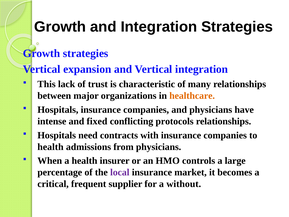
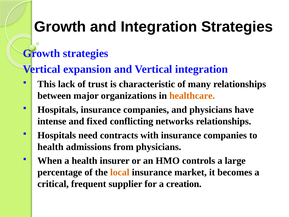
protocols: protocols -> networks
local colour: purple -> orange
without: without -> creation
